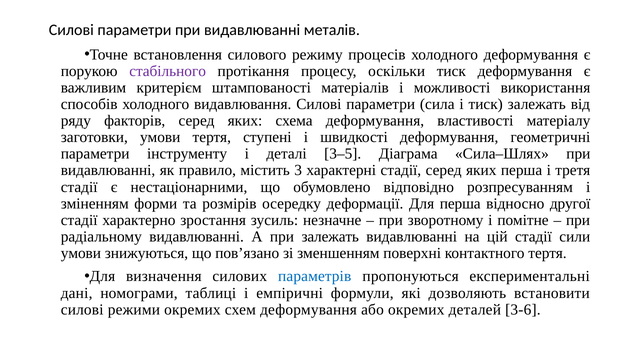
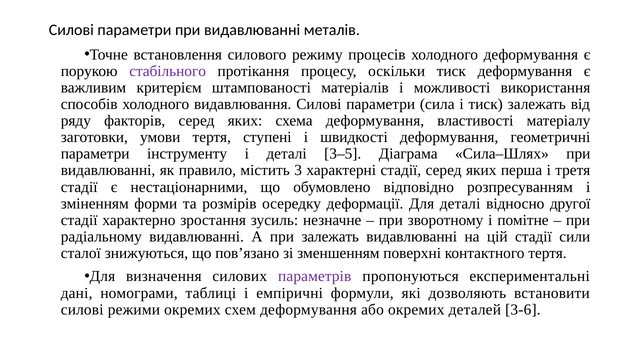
Для перша: перша -> деталі
умови at (81, 253): умови -> сталої
параметрів colour: blue -> purple
